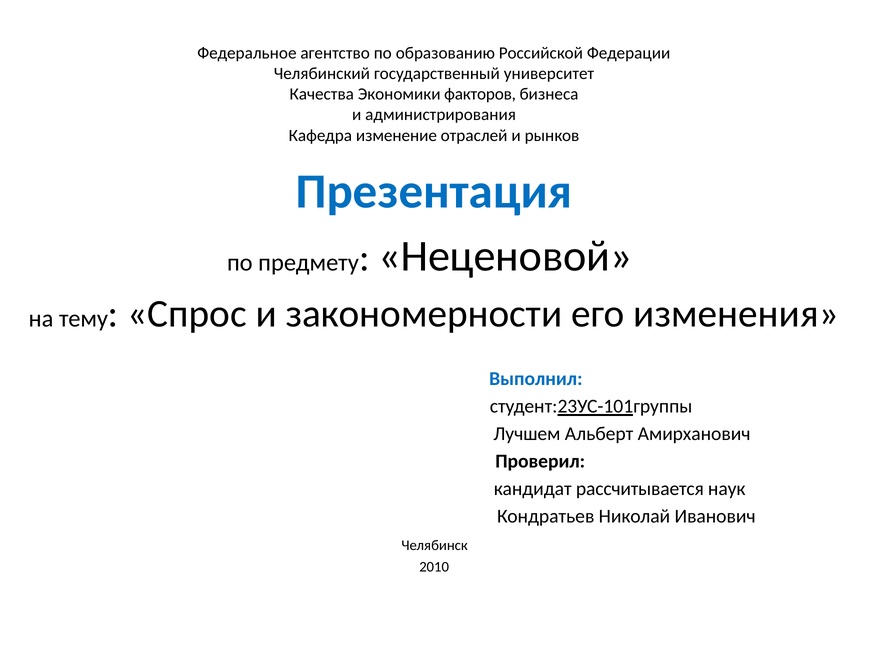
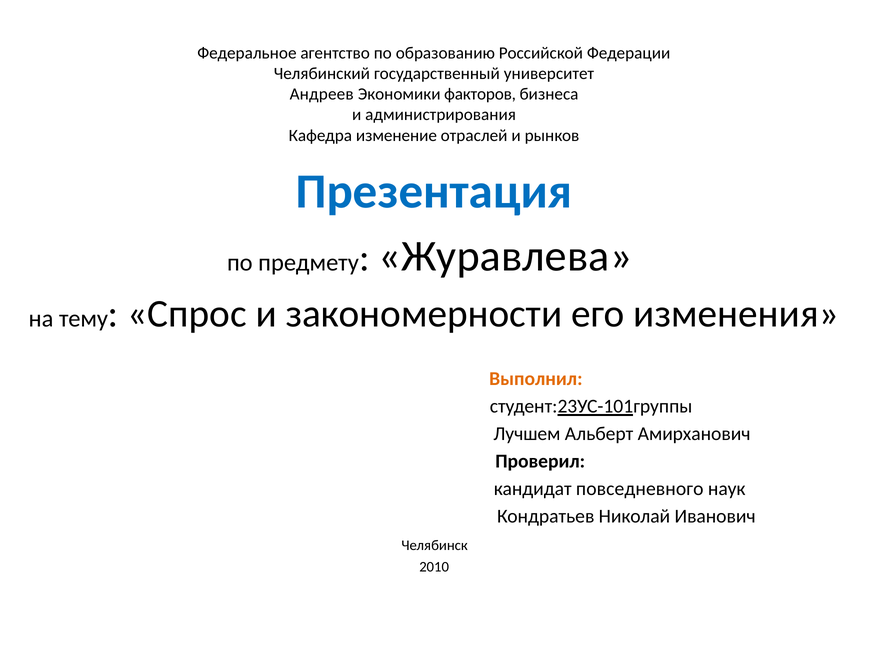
Качества: Качества -> Андреев
Неценовой: Неценовой -> Журавлева
Выполнил colour: blue -> orange
рассчитывается: рассчитывается -> повседневного
